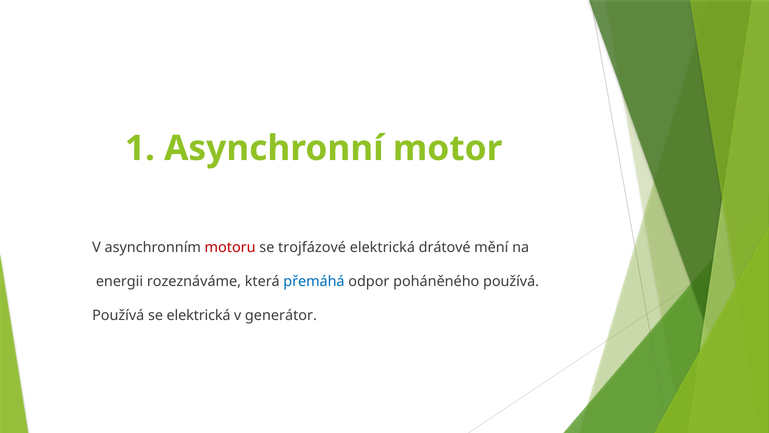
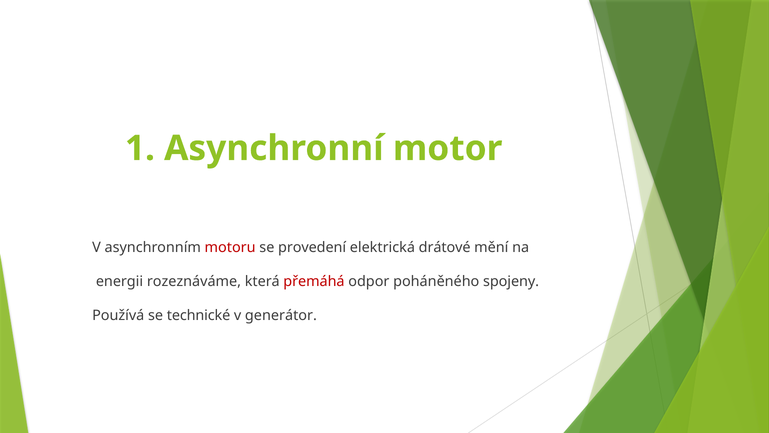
trojfázové: trojfázové -> provedení
přemáhá colour: blue -> red
poháněného používá: používá -> spojeny
se elektrická: elektrická -> technické
